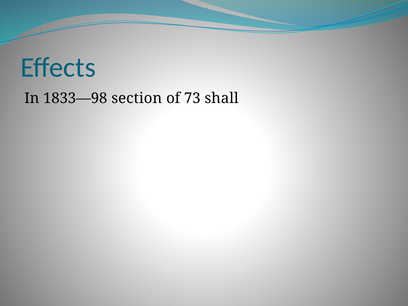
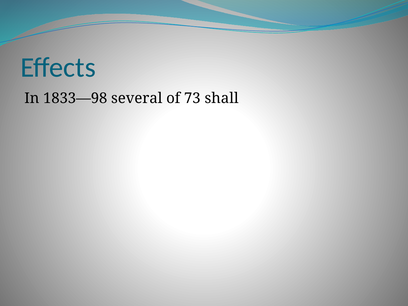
section: section -> several
